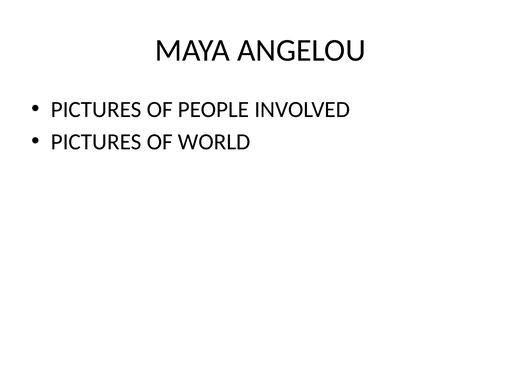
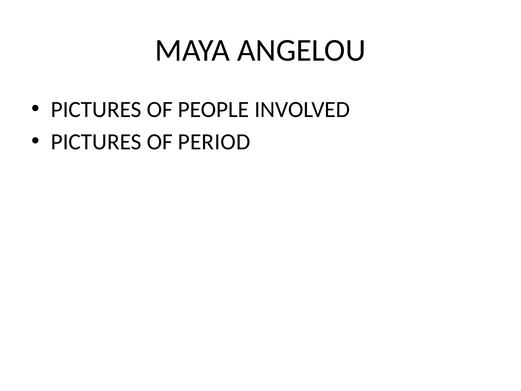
WORLD: WORLD -> PERIOD
